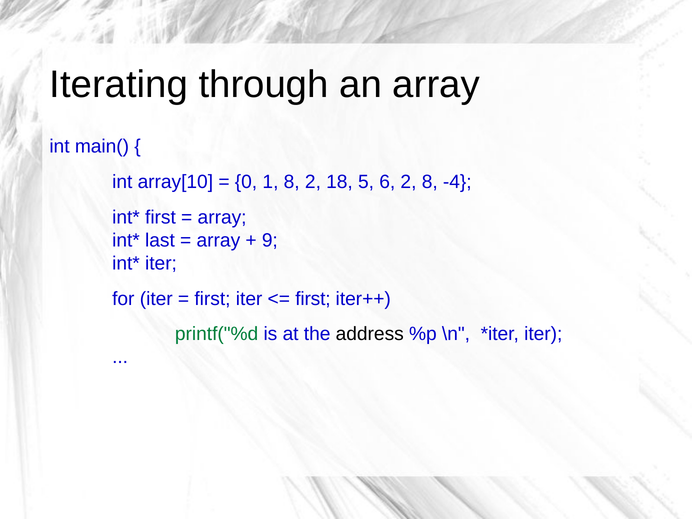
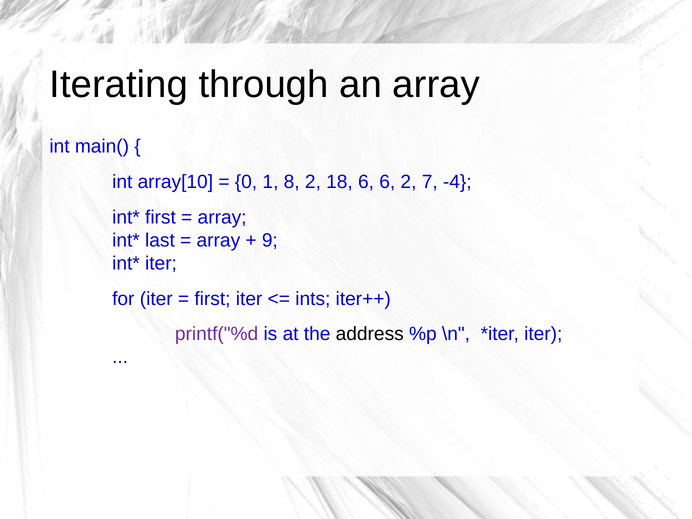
18 5: 5 -> 6
2 8: 8 -> 7
first at (313, 299): first -> ints
printf("%d colour: green -> purple
